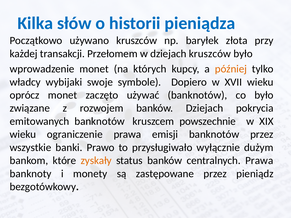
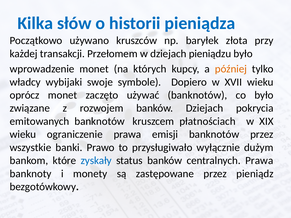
dziejach kruszców: kruszców -> pieniądzu
powszechnie: powszechnie -> płatnościach
zyskały colour: orange -> blue
